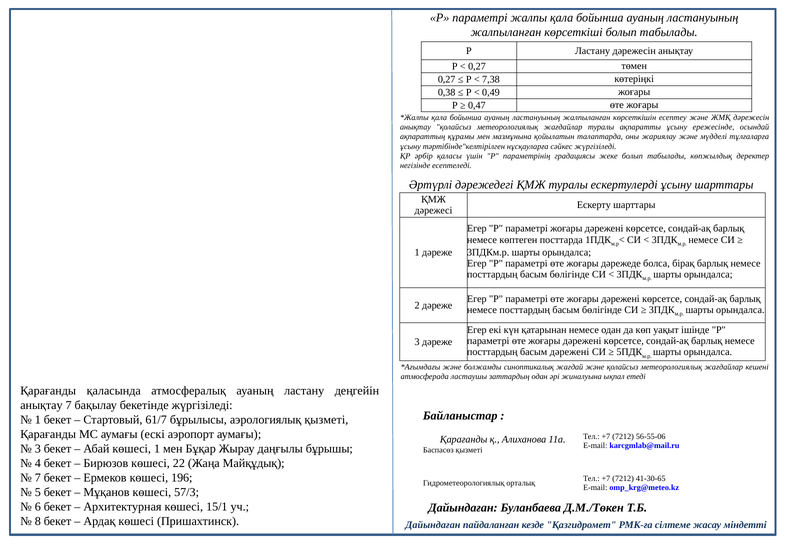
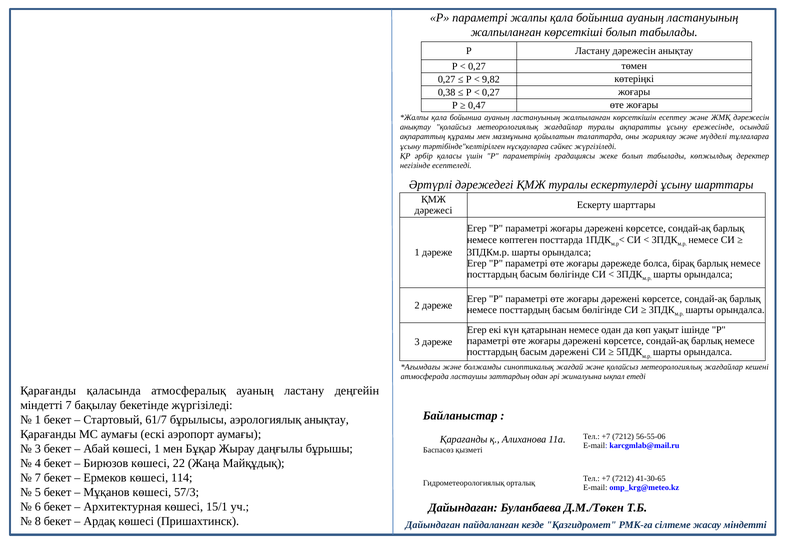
7,38: 7,38 -> 9,82
0,49 at (491, 93): 0,49 -> 0,27
анықтау at (41, 406): анықтау -> міндетті
аэрологиялық қызметі: қызметі -> анықтау
196: 196 -> 114
